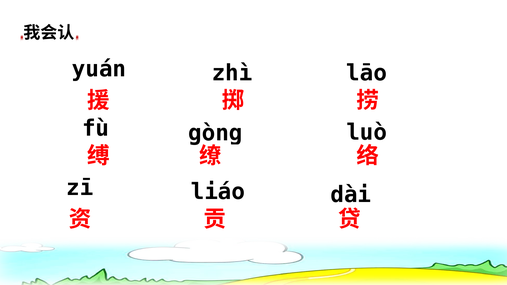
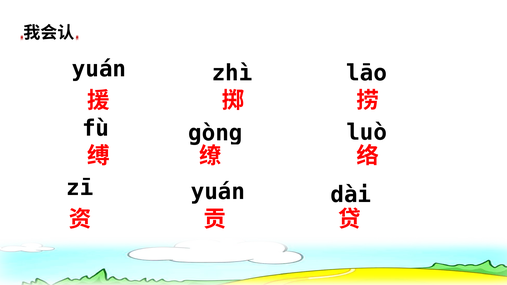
zī liáo: liáo -> yuán
